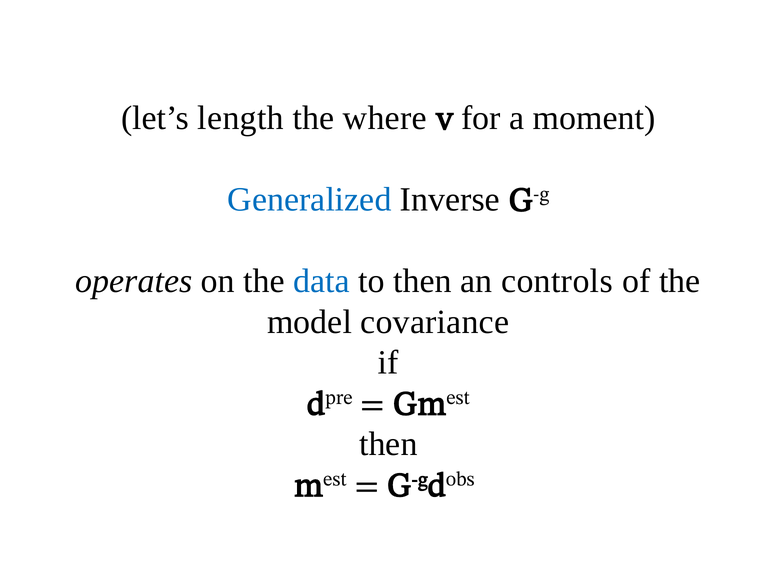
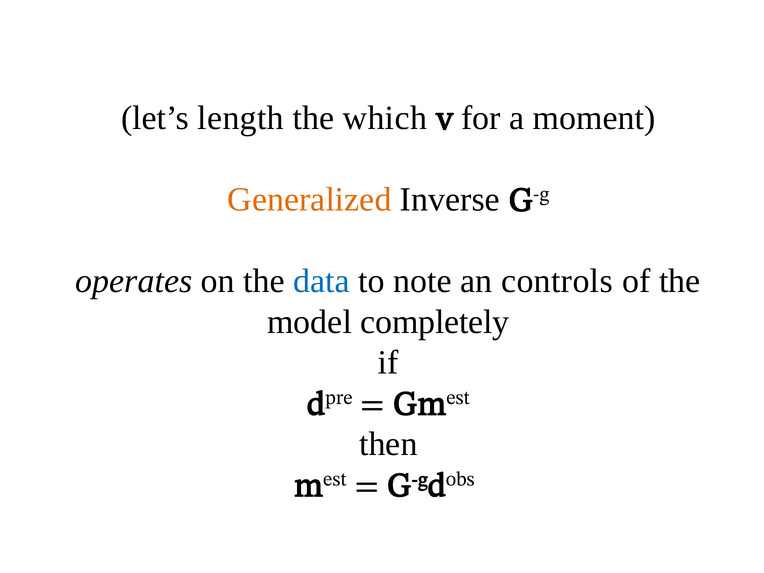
where: where -> which
Generalized colour: blue -> orange
to then: then -> note
covariance: covariance -> completely
